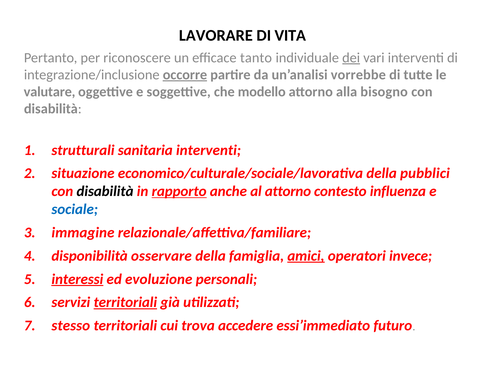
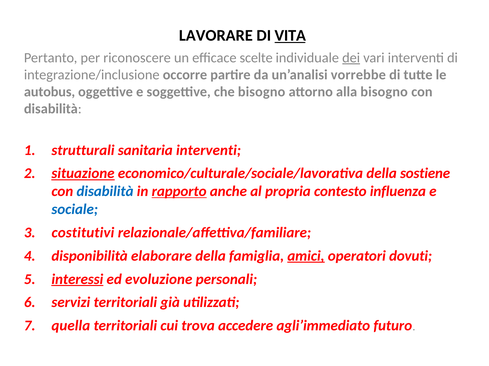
VITA underline: none -> present
tanto: tanto -> scelte
occorre underline: present -> none
valutare: valutare -> autobus
che modello: modello -> bisogno
situazione underline: none -> present
pubblici: pubblici -> sostiene
disabilità at (105, 192) colour: black -> blue
al attorno: attorno -> propria
immagine: immagine -> costitutivi
osservare: osservare -> elaborare
invece: invece -> dovuti
territoriali at (125, 303) underline: present -> none
stesso: stesso -> quella
essi’immediato: essi’immediato -> agli’immediato
